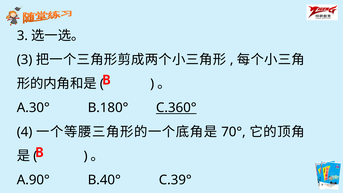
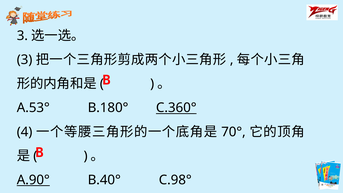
A.30°: A.30° -> A.53°
A.90° underline: none -> present
C.39°: C.39° -> C.98°
